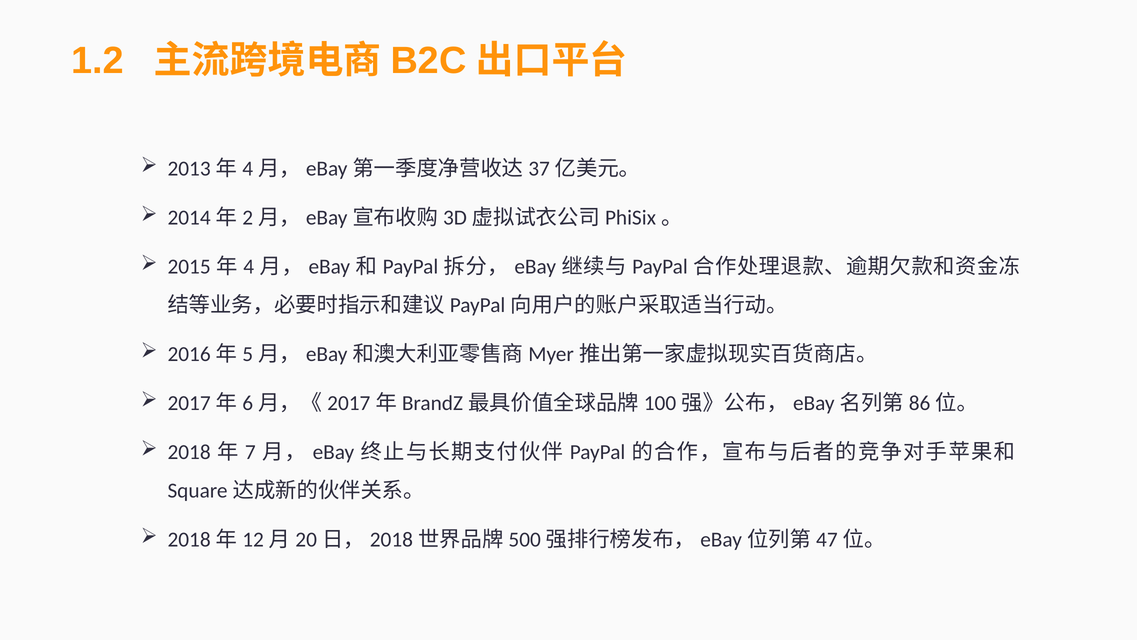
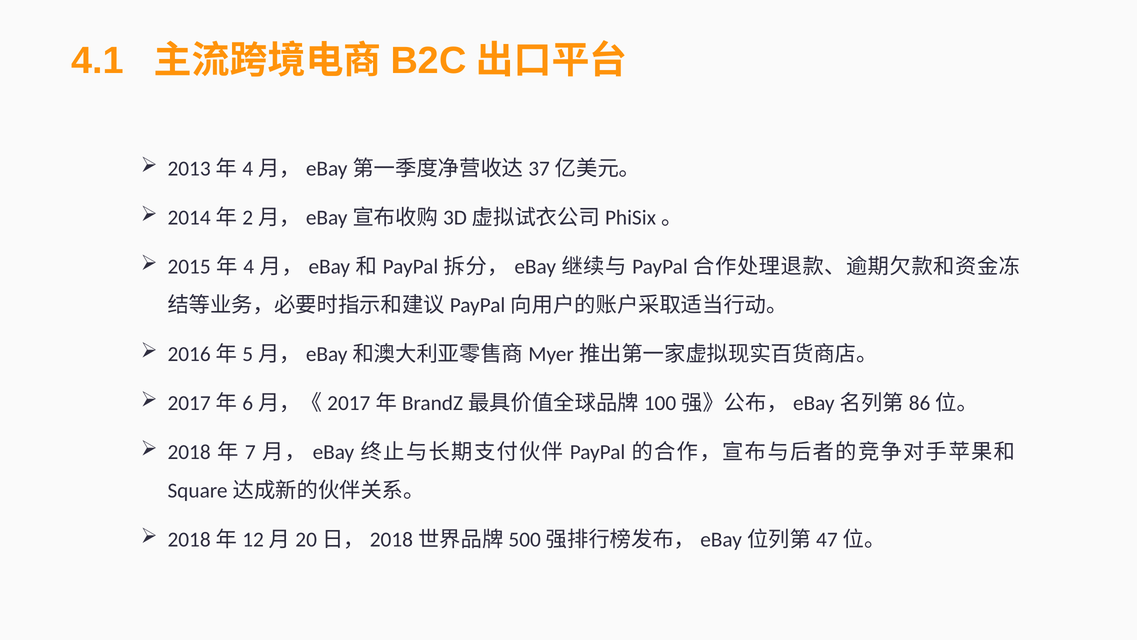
1.2: 1.2 -> 4.1
